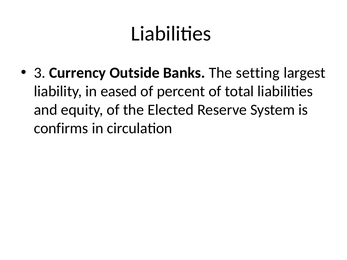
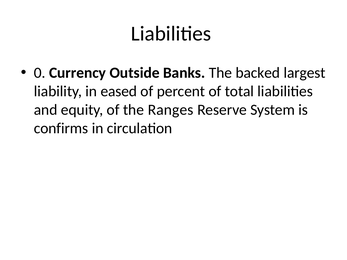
3: 3 -> 0
setting: setting -> backed
Elected: Elected -> Ranges
